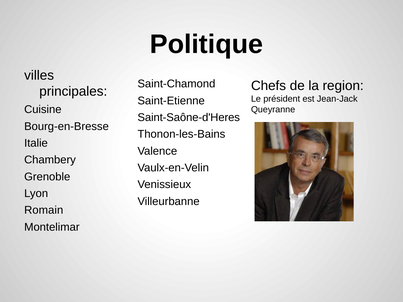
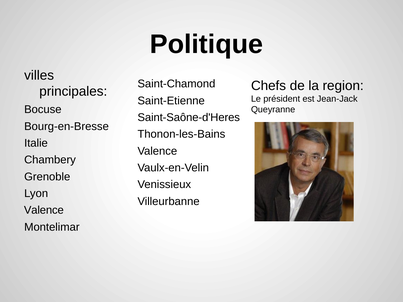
Cuisine: Cuisine -> Bocuse
Romain at (44, 210): Romain -> Valence
